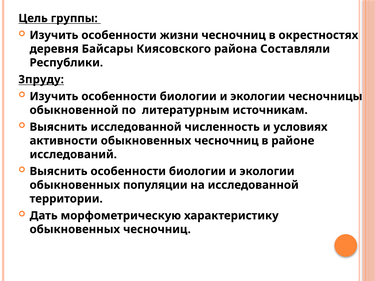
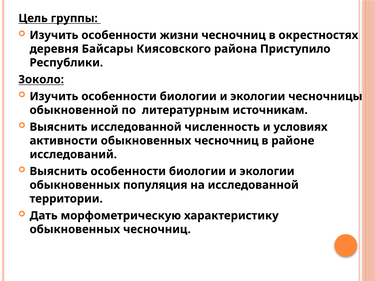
Составляли: Составляли -> Приступило
3пруду: 3пруду -> 3около
популяции: популяции -> популяция
